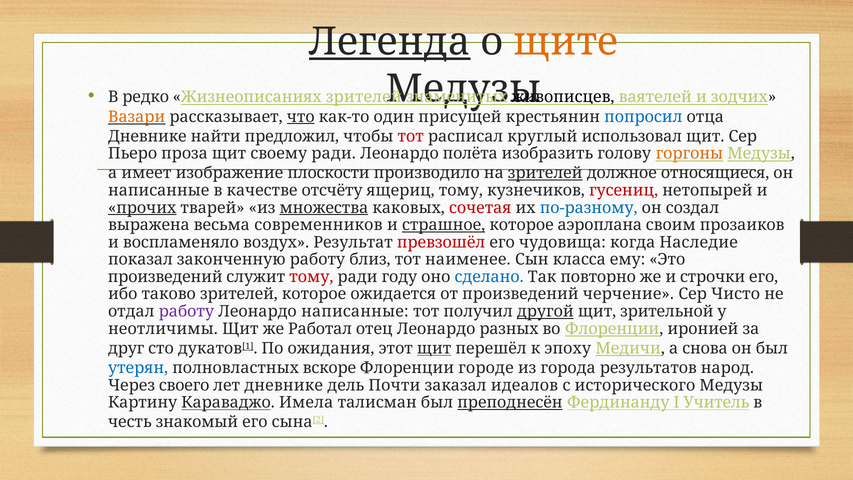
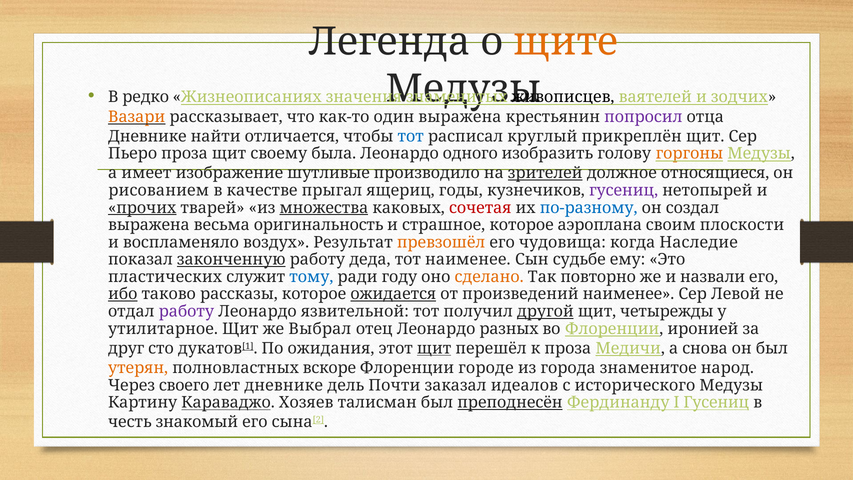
Легенда underline: present -> none
Жизнеописаниях зрителей: зрителей -> значения
что underline: present -> none
один присущей: присущей -> выражена
попросил colour: blue -> purple
предложил: предложил -> отличается
тот at (411, 136) colour: red -> blue
использовал: использовал -> прикреплён
своему ради: ради -> была
полёта: полёта -> одного
плоскости: плоскости -> шутливые
написанные at (159, 190): написанные -> рисованием
отсчёту: отсчёту -> прыгал
ящериц тому: тому -> годы
гусениц at (624, 190) colour: red -> purple
современников: современников -> оригинальность
страшное underline: present -> none
прозаиков: прозаиков -> плоскости
превзошёл colour: red -> orange
законченную underline: none -> present
близ: близ -> деда
класса: класса -> судьбе
произведений at (165, 277): произведений -> пластических
тому at (311, 277) colour: red -> blue
сделано colour: blue -> orange
строчки: строчки -> назвали
ибо underline: none -> present
таково зрителей: зрителей -> рассказы
ожидается underline: none -> present
произведений черчение: черчение -> наименее
Чисто: Чисто -> Левой
Леонардо написанные: написанные -> язвительной
зрительной: зрительной -> четырежды
неотличимы: неотличимы -> утилитарное
Работал: Работал -> Выбрал
к эпоху: эпоху -> проза
утерян colour: blue -> orange
результатов: результатов -> знаменитое
Имела: Имела -> Хозяев
I Учитель: Учитель -> Гусениц
